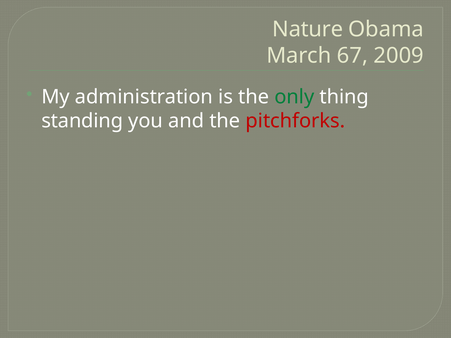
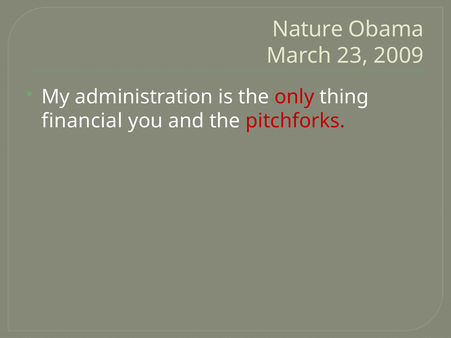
67: 67 -> 23
only colour: green -> red
standing: standing -> financial
